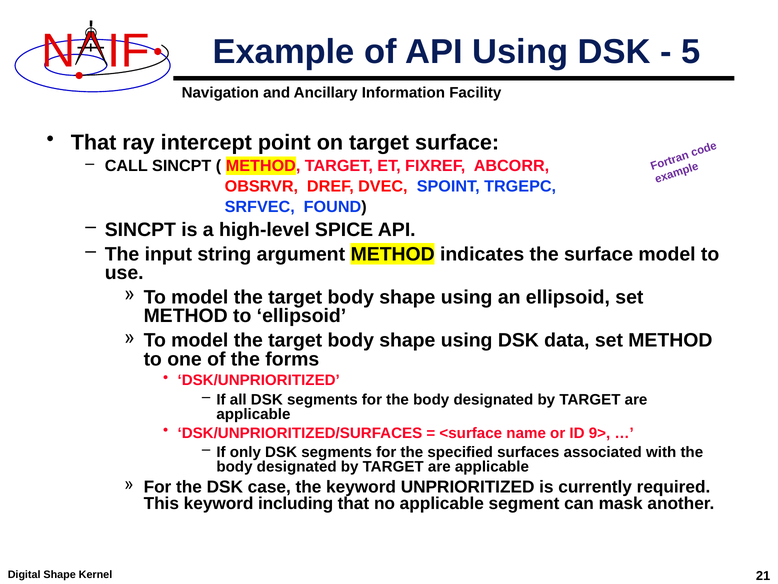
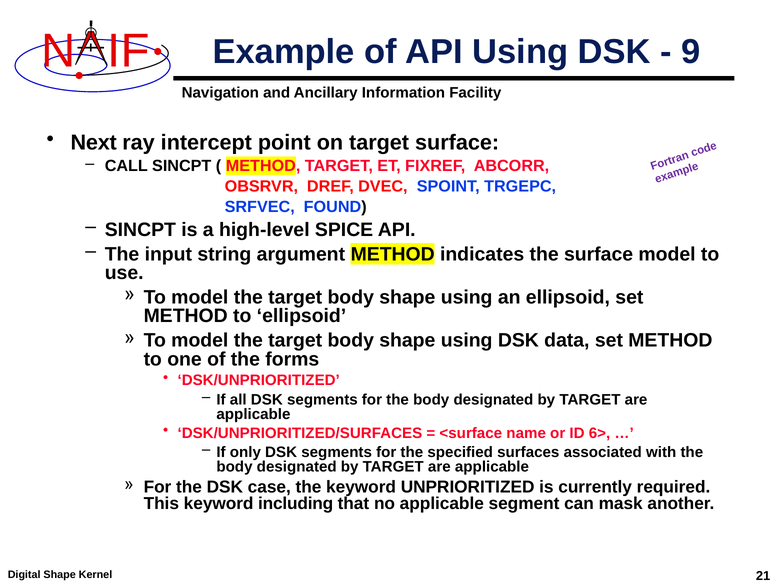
5: 5 -> 9
That at (94, 143): That -> Next
9>: 9> -> 6>
